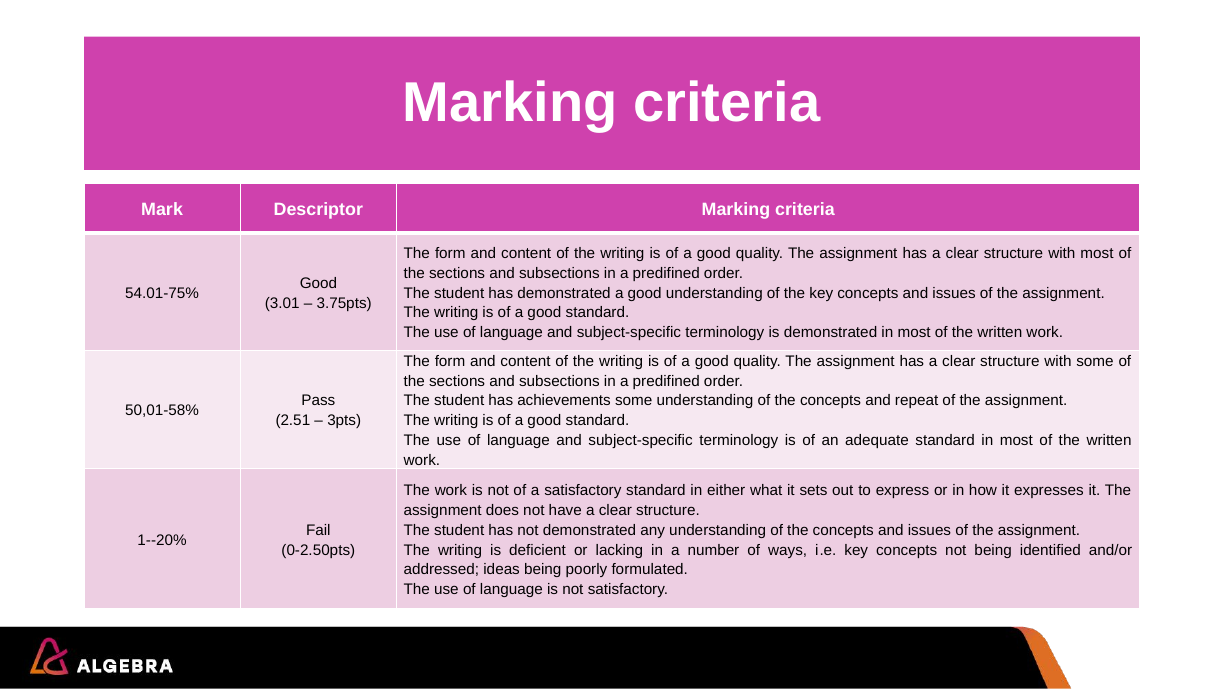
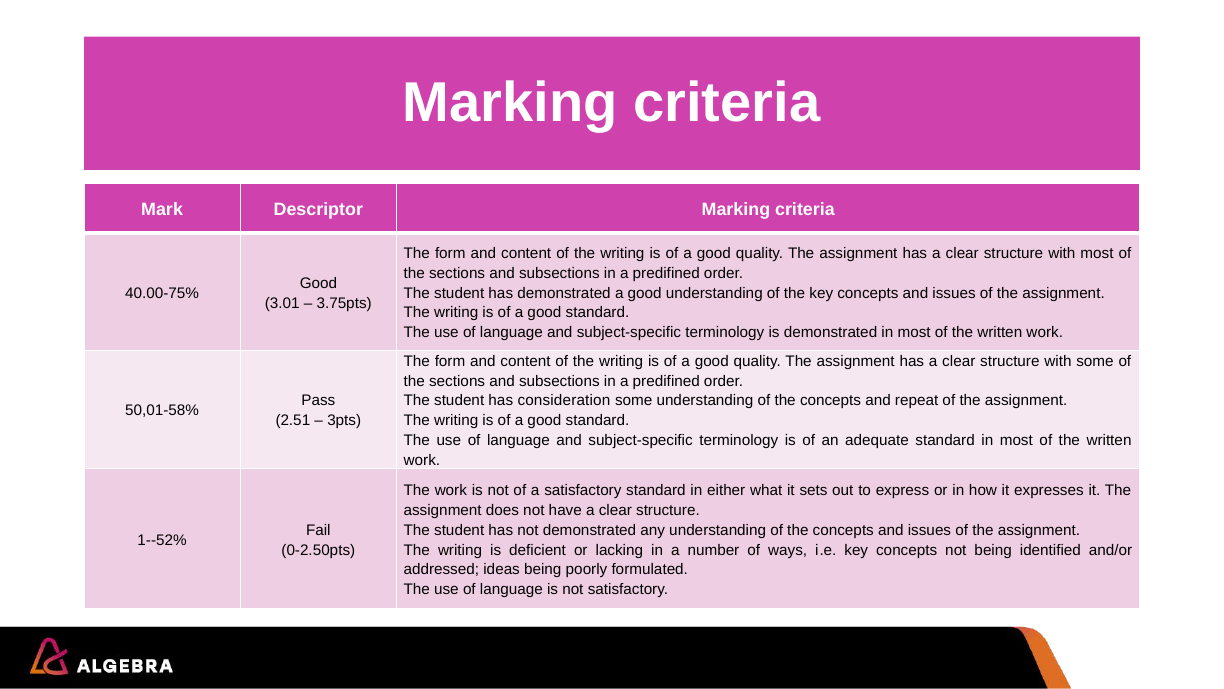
54.01-75%: 54.01-75% -> 40.00-75%
achievements: achievements -> consideration
1--20%: 1--20% -> 1--52%
